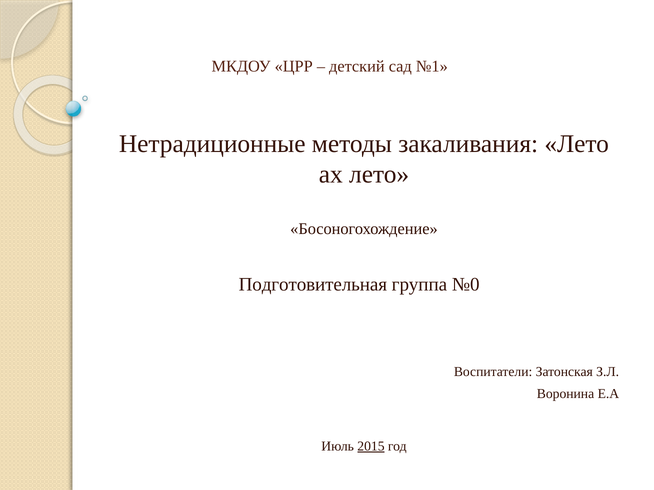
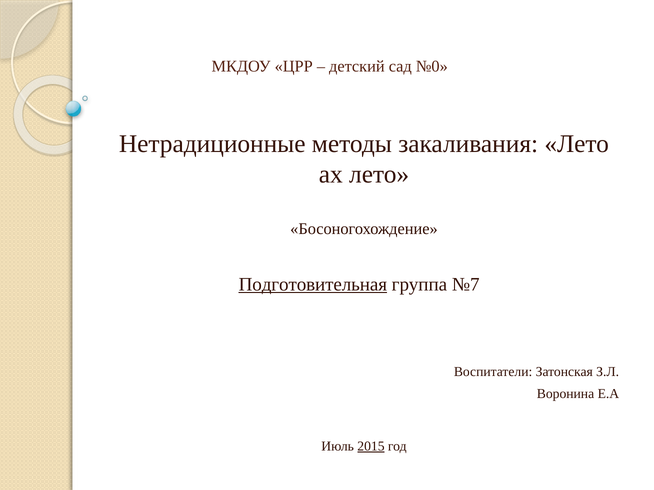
№1: №1 -> №0
Подготовительная underline: none -> present
№0: №0 -> №7
